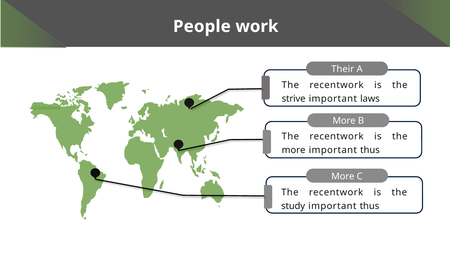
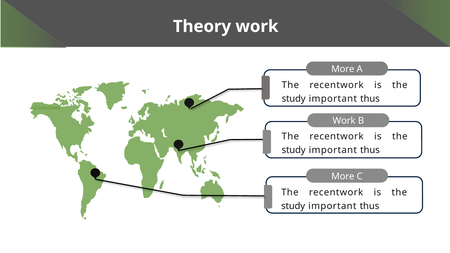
People: People -> Theory
Their at (343, 69): Their -> More
strive at (294, 99): strive -> study
laws at (370, 99): laws -> thus
More at (344, 121): More -> Work
more at (294, 150): more -> study
